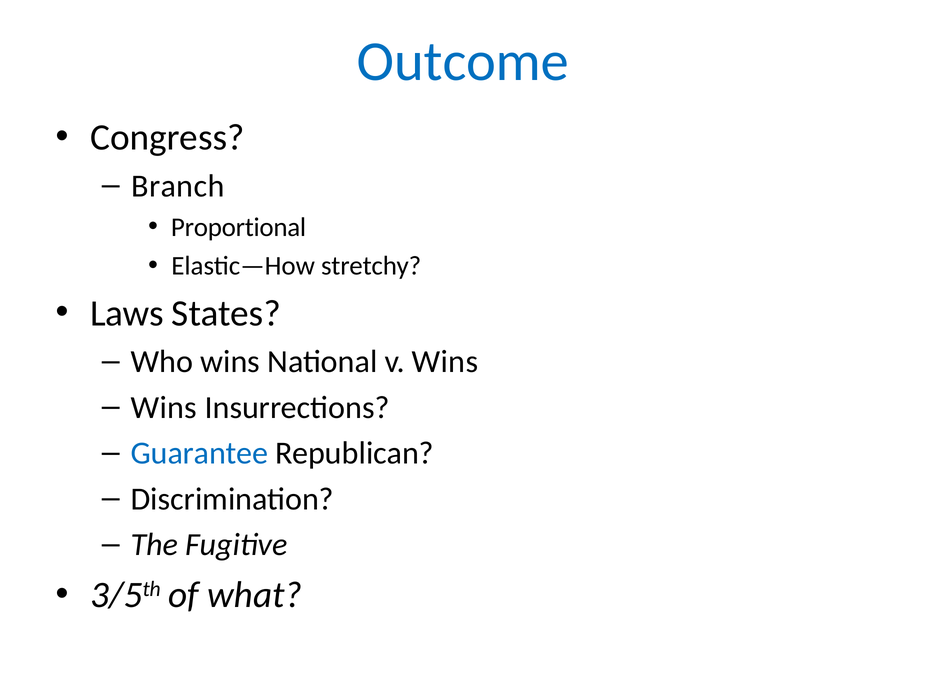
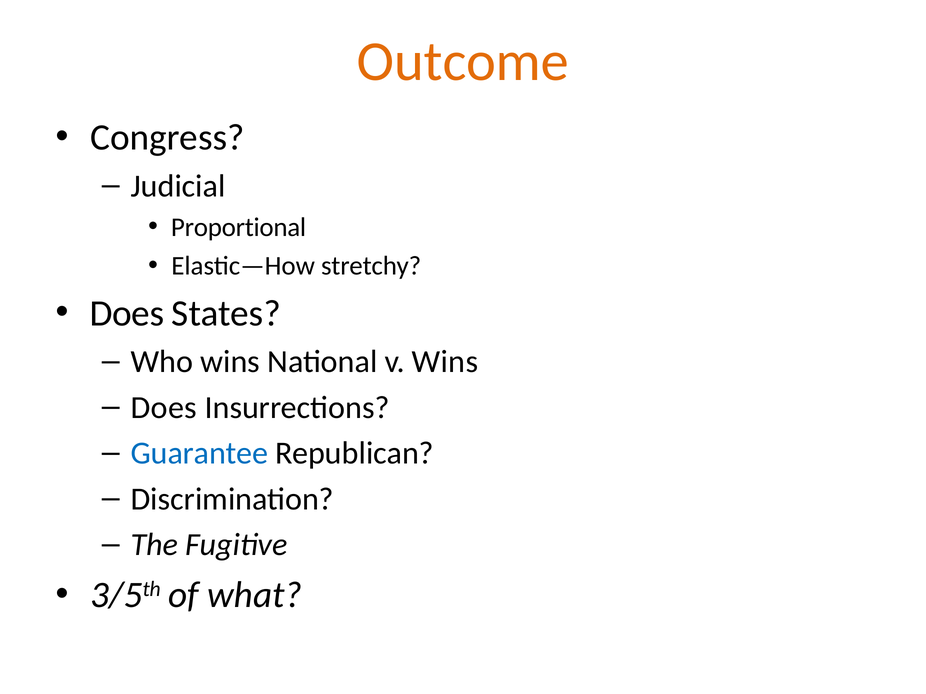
Outcome colour: blue -> orange
Branch: Branch -> Judicial
Laws at (127, 314): Laws -> Does
Wins at (164, 408): Wins -> Does
